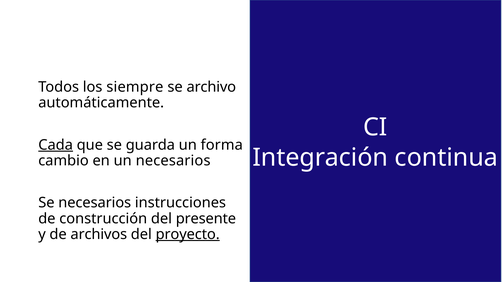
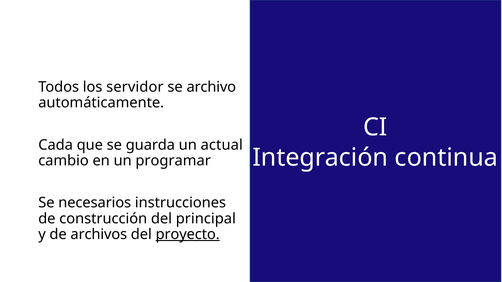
siempre: siempre -> servidor
Cada underline: present -> none
forma: forma -> actual
un necesarios: necesarios -> programar
del presente: presente -> principal
